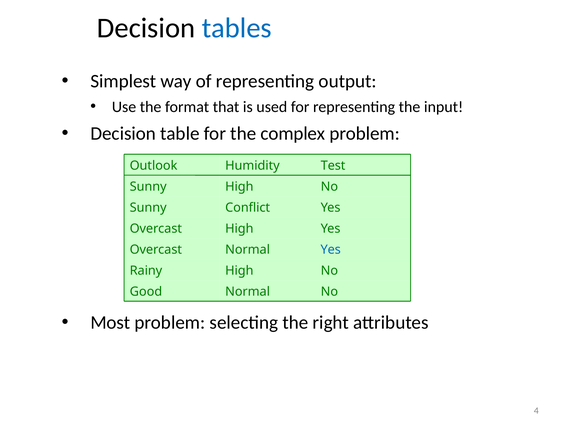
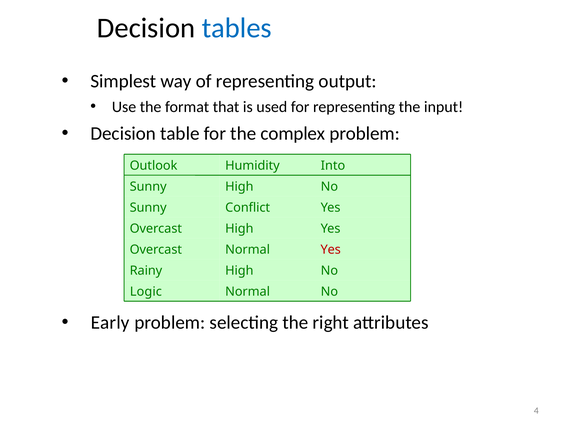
Test: Test -> Into
Yes at (331, 250) colour: blue -> red
Good: Good -> Logic
Most: Most -> Early
